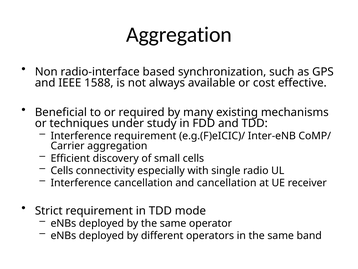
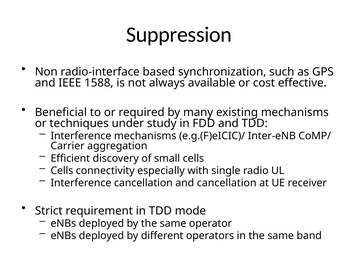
Aggregation at (179, 35): Aggregation -> Suppression
Interference requirement: requirement -> mechanisms
